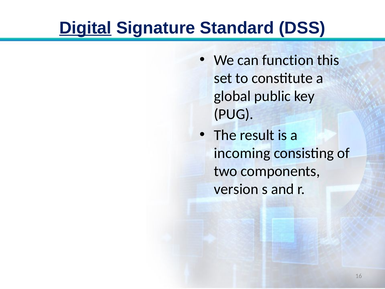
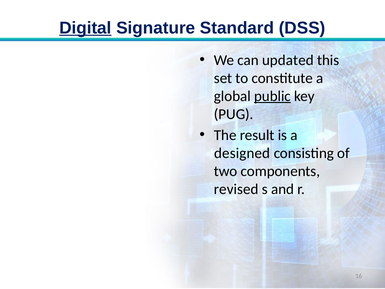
function: function -> updated
public underline: none -> present
incoming: incoming -> designed
version: version -> revised
